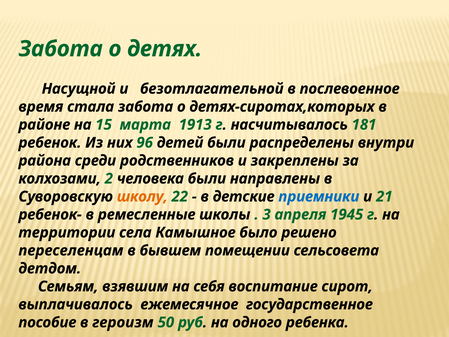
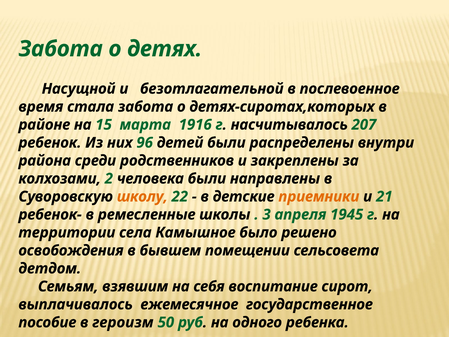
1913: 1913 -> 1916
181: 181 -> 207
приемники colour: blue -> orange
переселенцам: переселенцам -> освобождения
